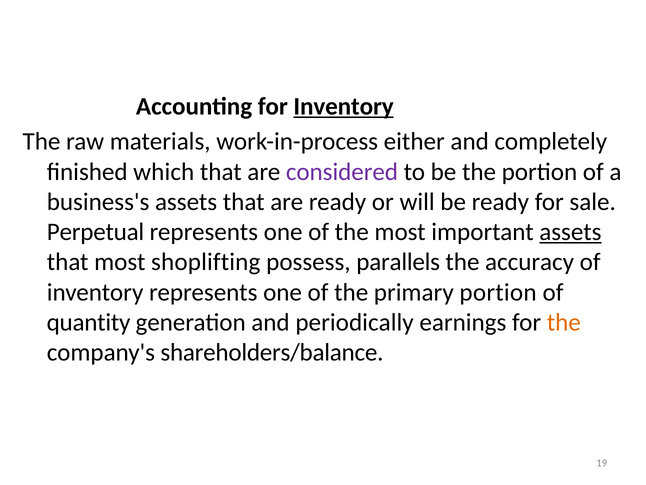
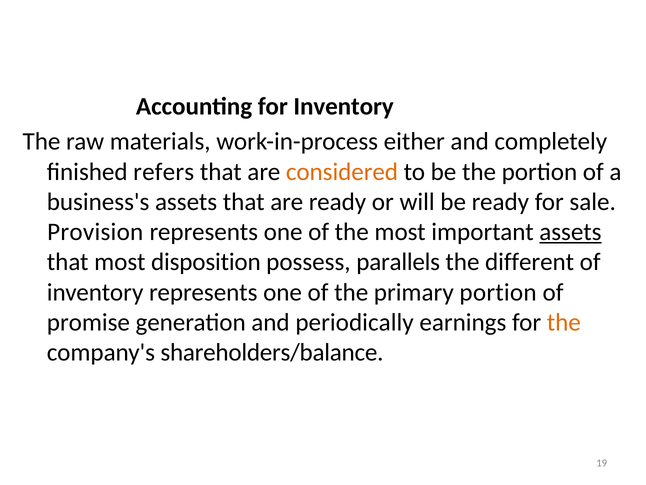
Inventory at (344, 106) underline: present -> none
which: which -> refers
considered colour: purple -> orange
Perpetual: Perpetual -> Provision
shoplifting: shoplifting -> disposition
accuracy: accuracy -> different
quantity: quantity -> promise
